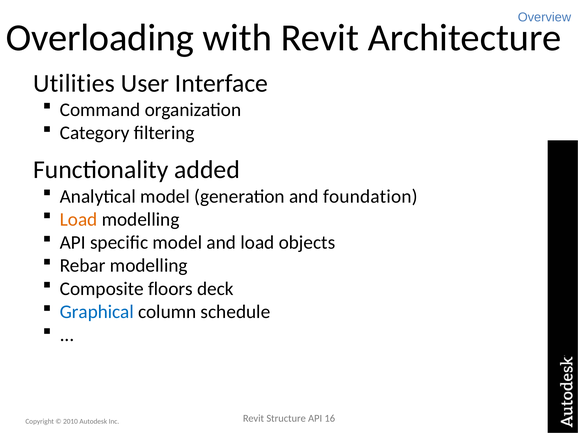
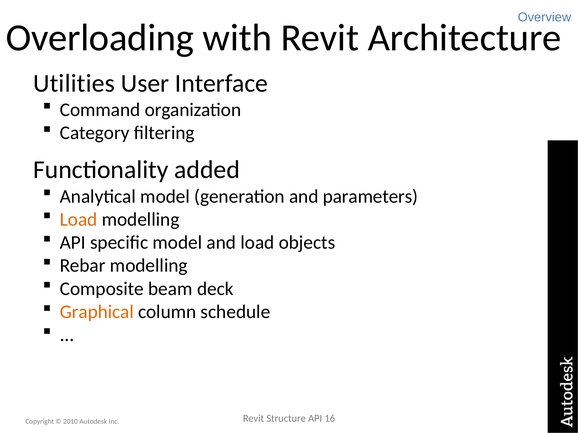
foundation: foundation -> parameters
floors: floors -> beam
Graphical colour: blue -> orange
